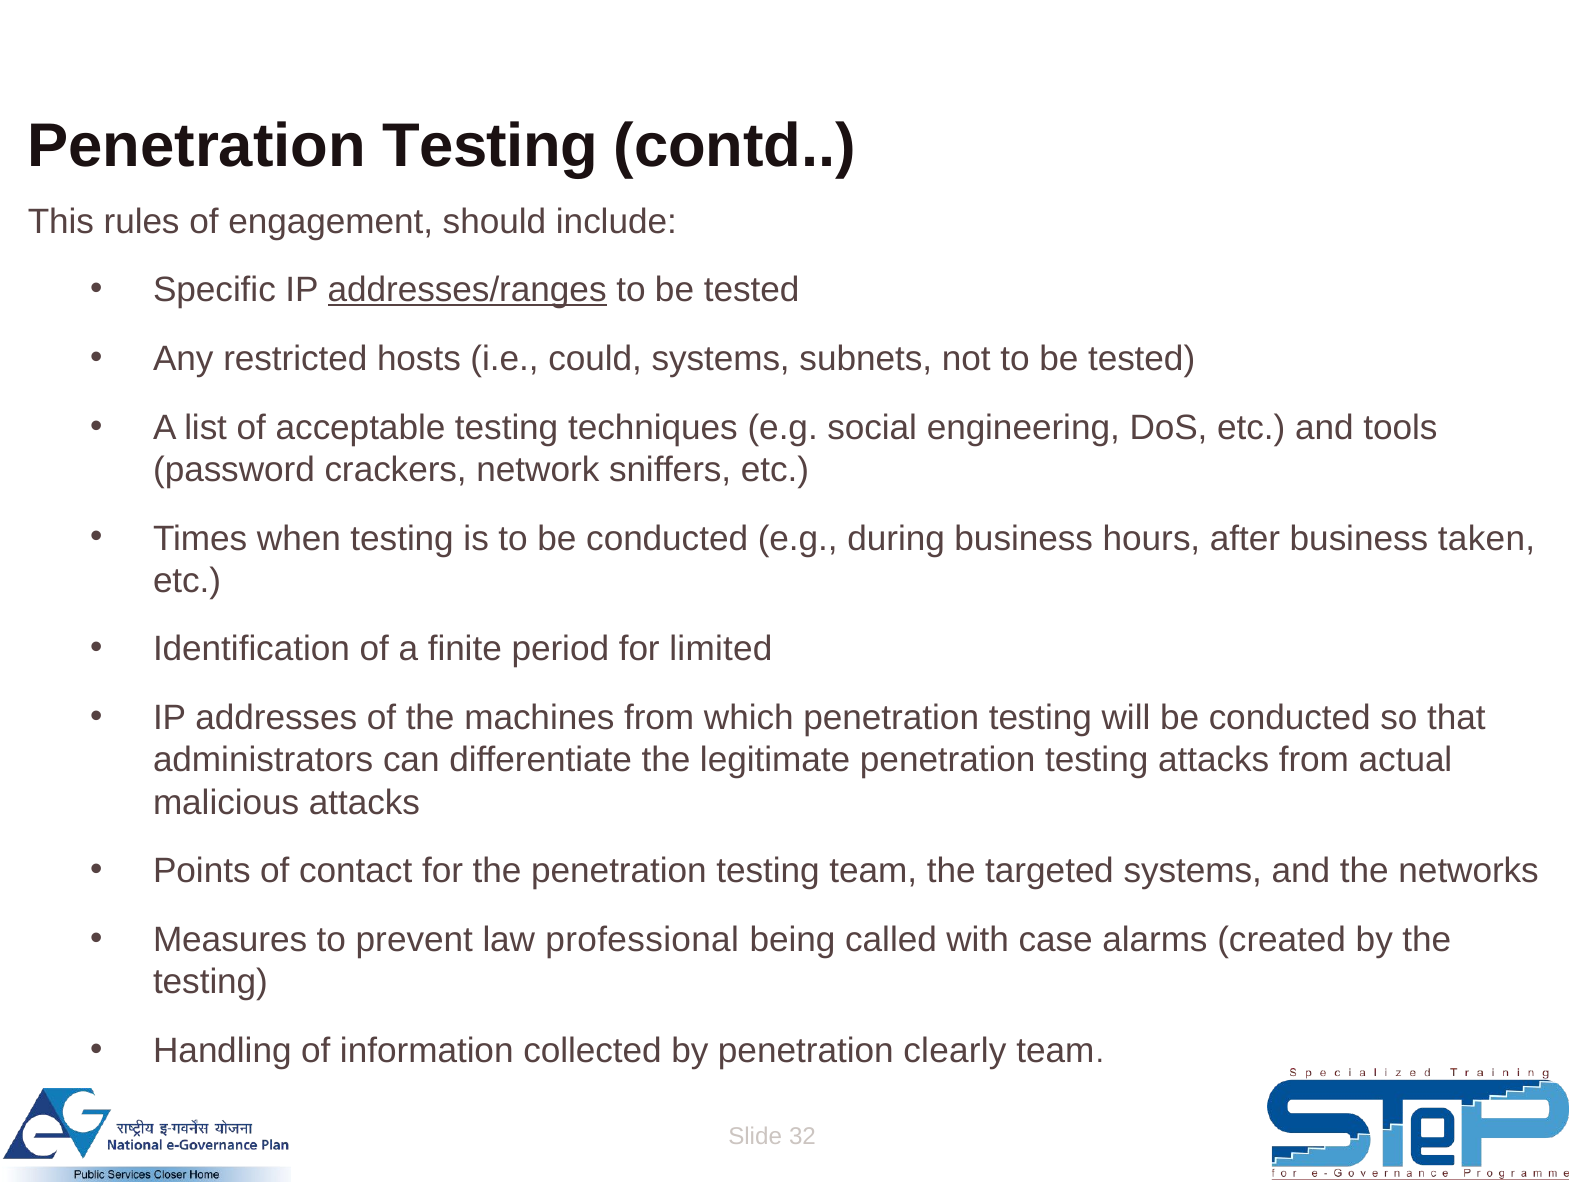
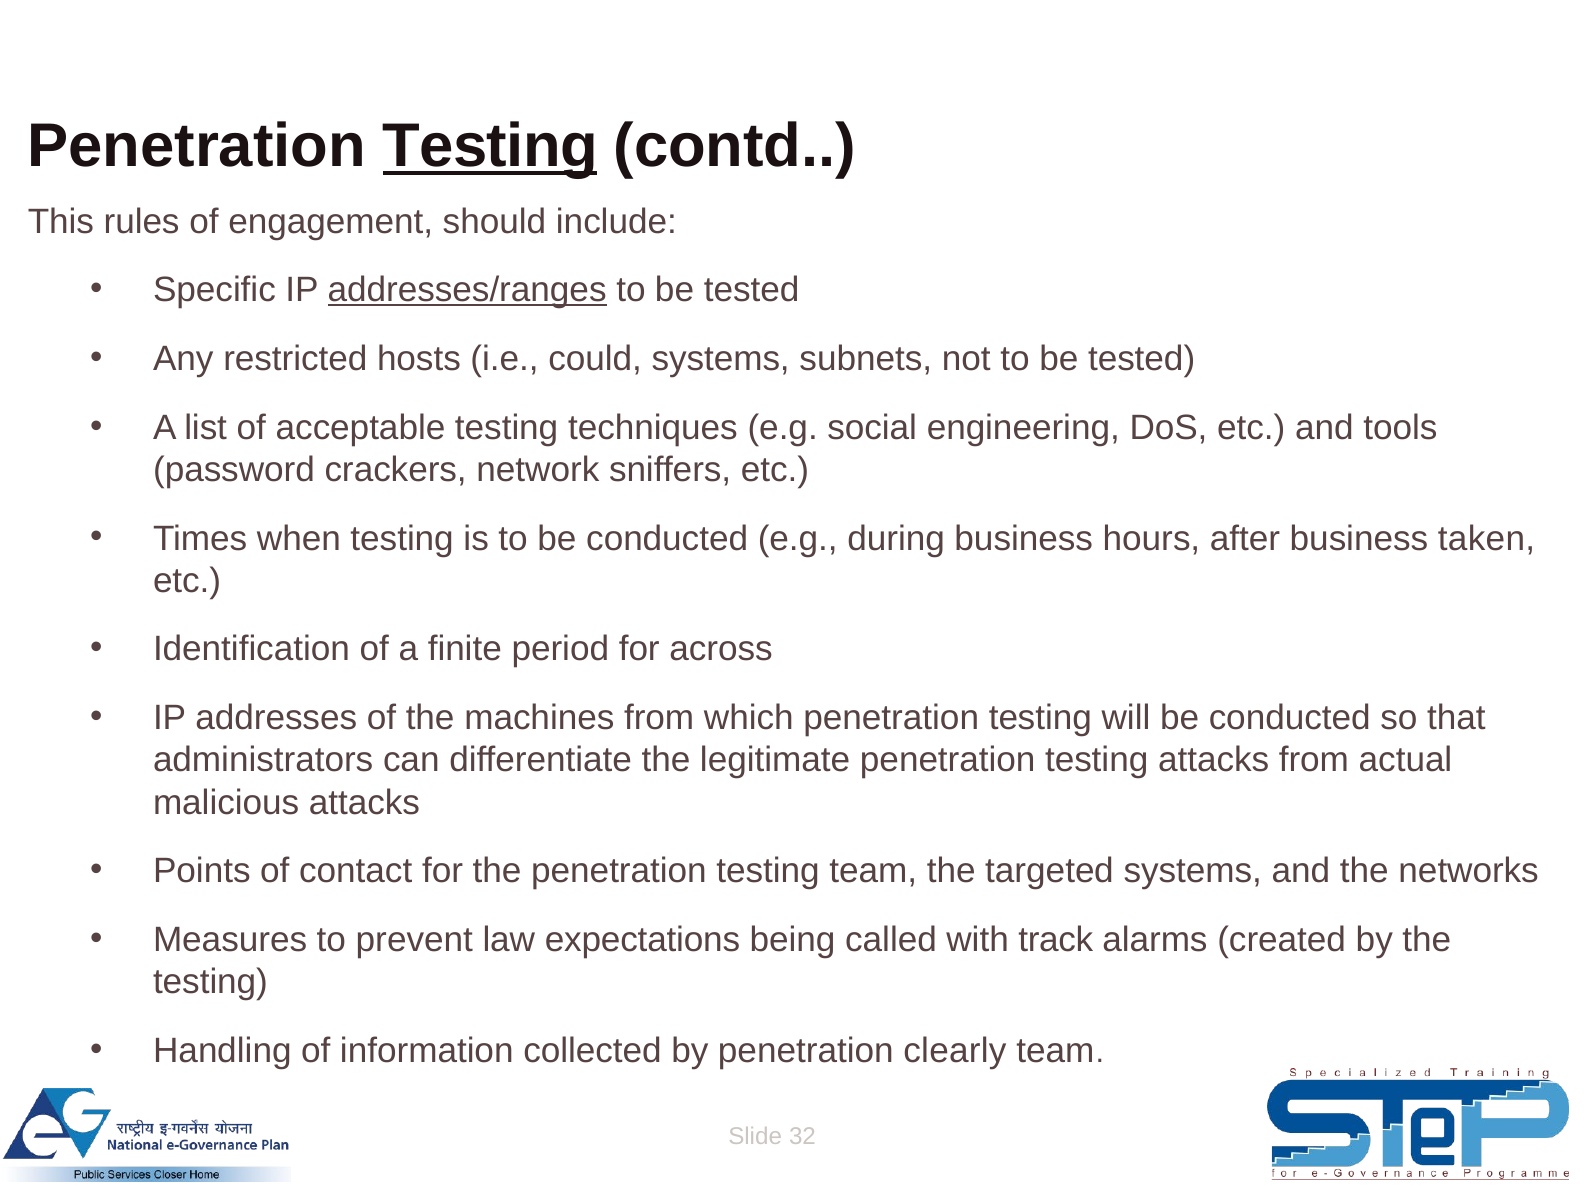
Testing at (490, 147) underline: none -> present
limited: limited -> across
professional: professional -> expectations
case: case -> track
